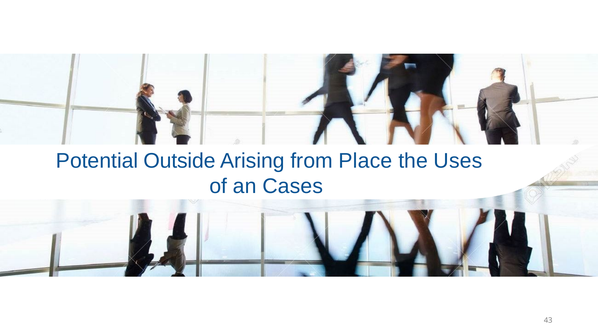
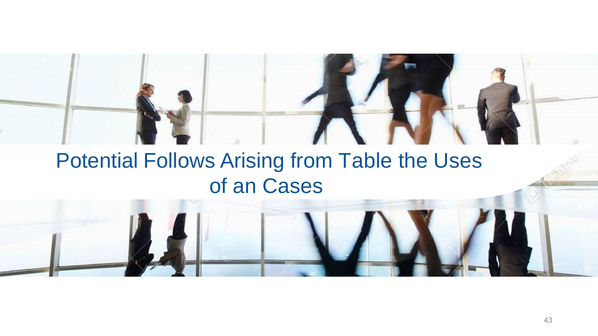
Outside: Outside -> Follows
Place: Place -> Table
